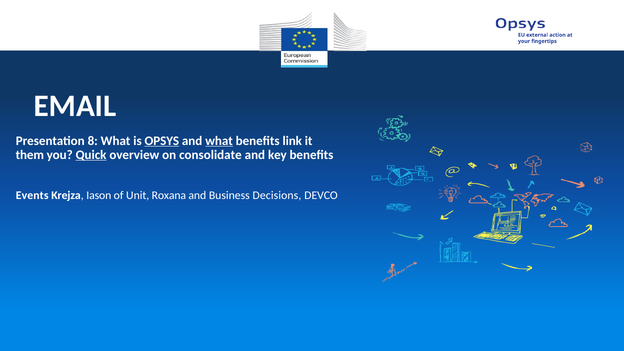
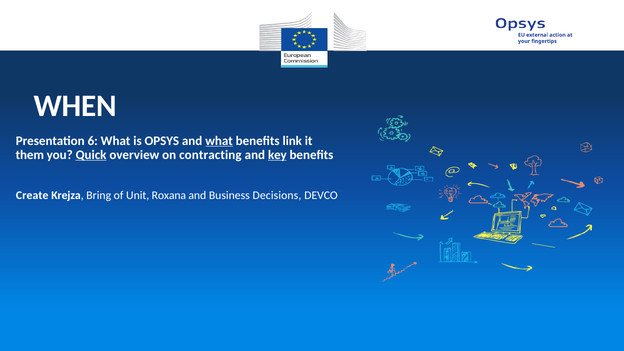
EMAIL: EMAIL -> WHEN
8: 8 -> 6
OPSYS underline: present -> none
consolidate: consolidate -> contracting
key underline: none -> present
Events: Events -> Create
Iason: Iason -> Bring
